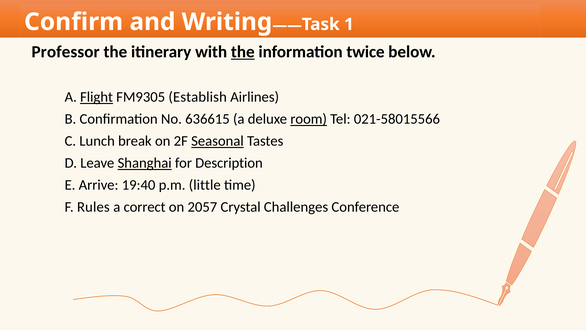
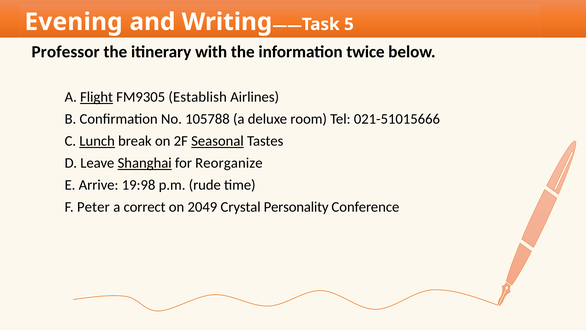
Confirm: Confirm -> Evening
1: 1 -> 5
the at (243, 52) underline: present -> none
636615: 636615 -> 105788
room underline: present -> none
021-58015566: 021-58015566 -> 021-51015666
Lunch underline: none -> present
Description: Description -> Reorganize
19:40: 19:40 -> 19:98
little: little -> rude
Rules: Rules -> Peter
2057: 2057 -> 2049
Challenges: Challenges -> Personality
